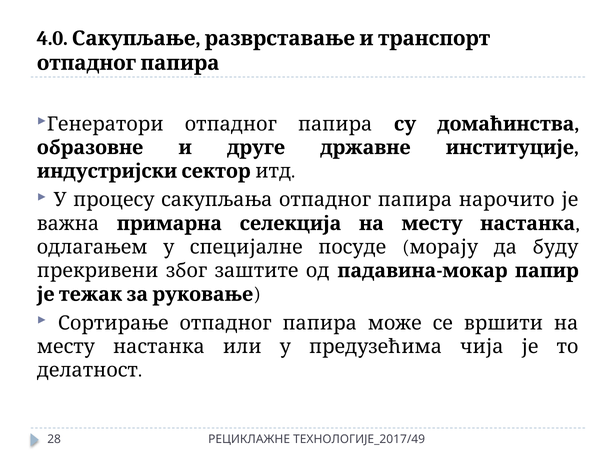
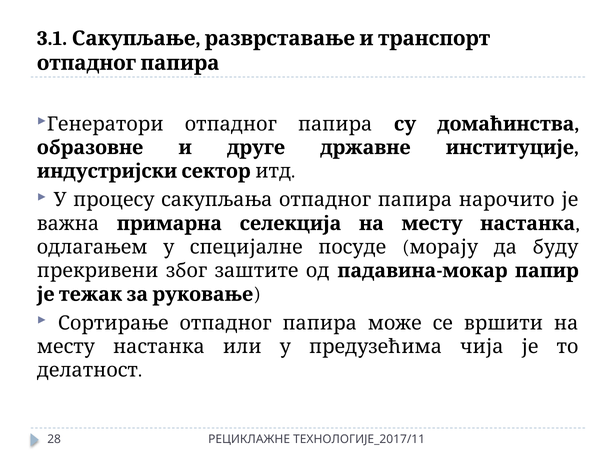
4.0: 4.0 -> 3.1
ТЕХНОЛОГИЈЕ_2017/49: ТЕХНОЛОГИЈЕ_2017/49 -> ТЕХНОЛОГИЈЕ_2017/11
